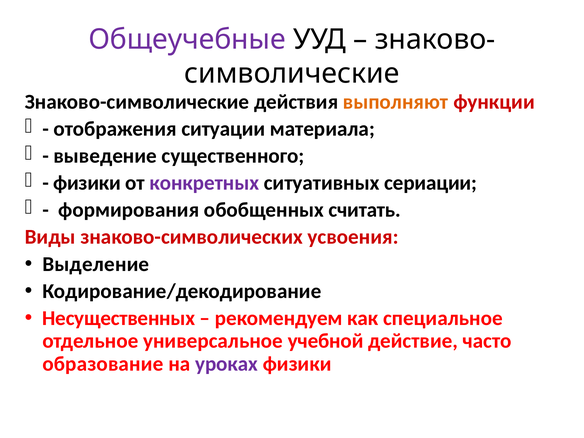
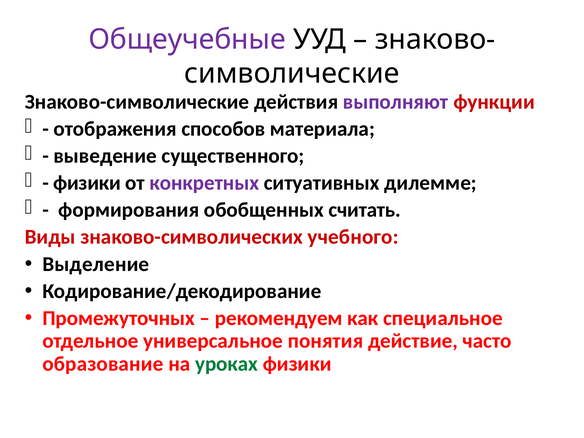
выполняют colour: orange -> purple
ситуации: ситуации -> способов
сериации: сериации -> дилемме
усвоения: усвоения -> учебного
Несущественных: Несущественных -> Промежуточных
учебной: учебной -> понятия
уроках colour: purple -> green
